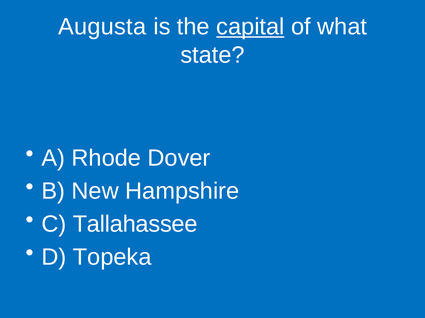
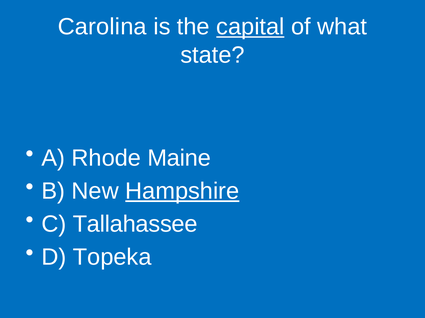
Augusta: Augusta -> Carolina
Dover: Dover -> Maine
Hampshire underline: none -> present
